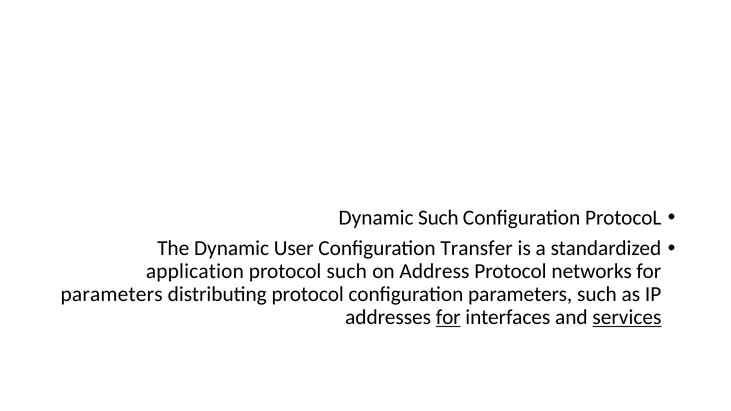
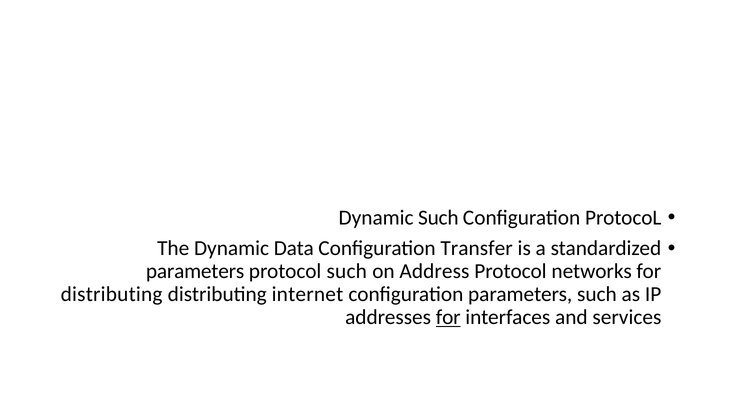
User: User -> Data
application at (195, 271): application -> parameters
parameters at (112, 294): parameters -> distributing
distributing protocol: protocol -> internet
services underline: present -> none
